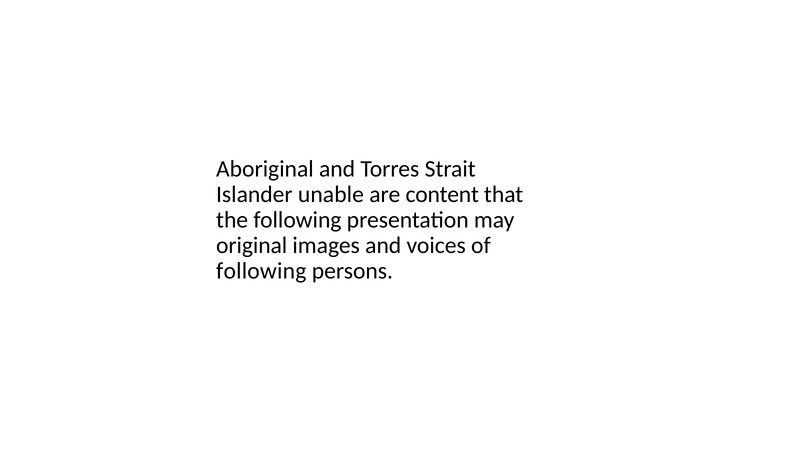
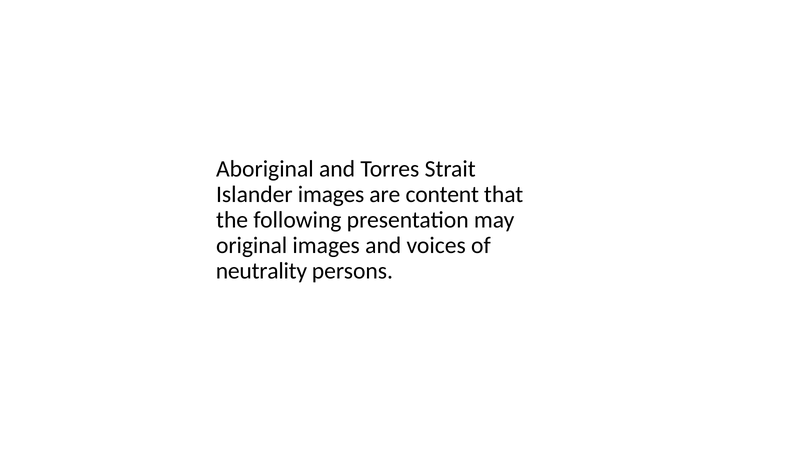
Islander unable: unable -> images
following at (261, 271): following -> neutrality
